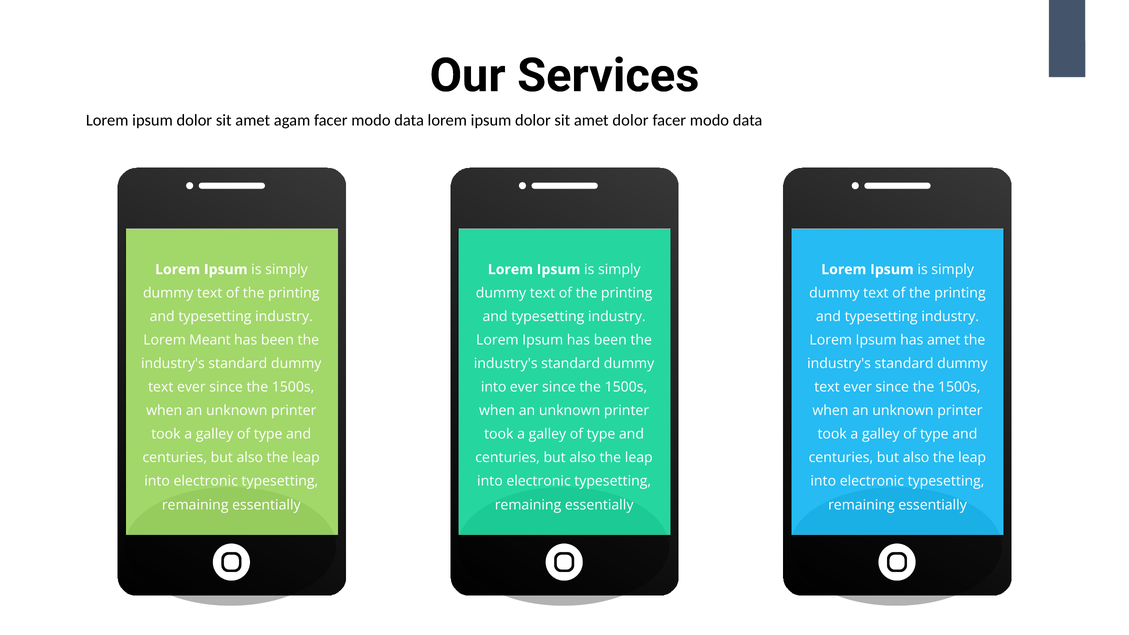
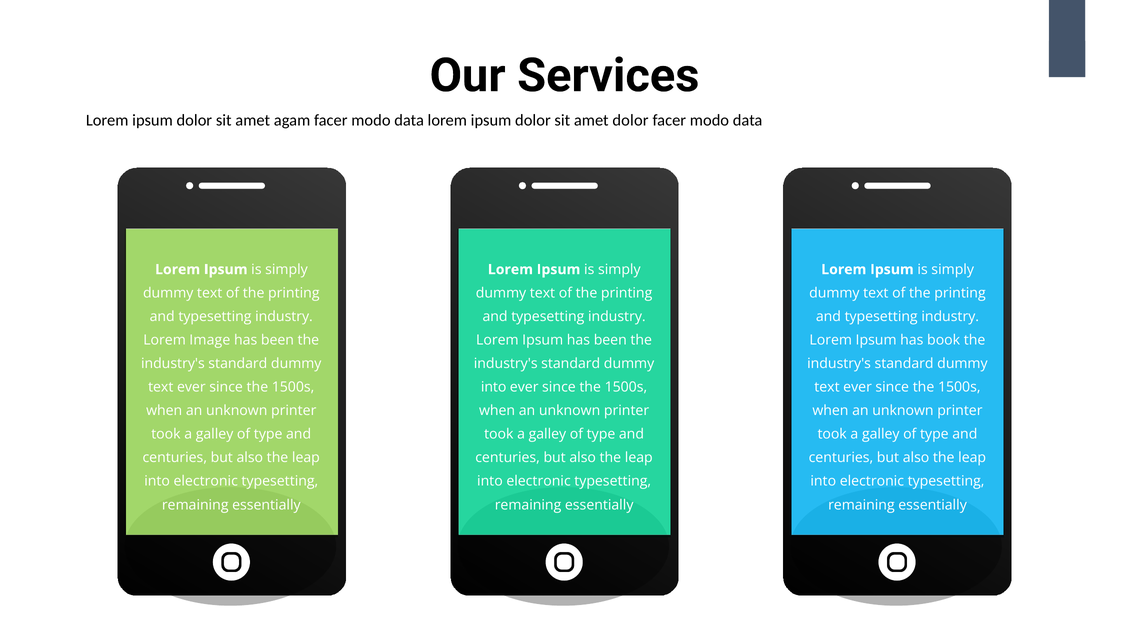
Meant: Meant -> Image
has amet: amet -> book
